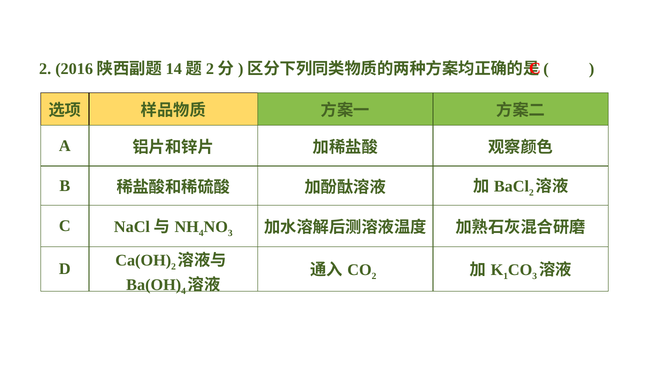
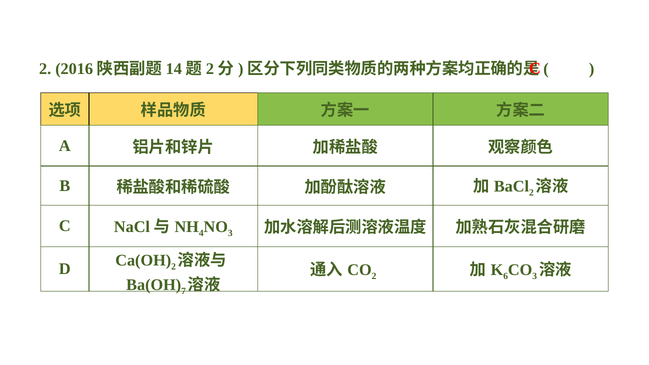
1: 1 -> 6
4 at (184, 291): 4 -> 7
